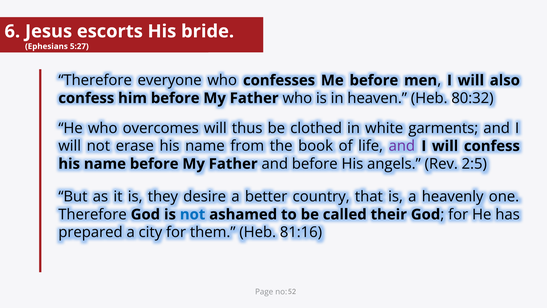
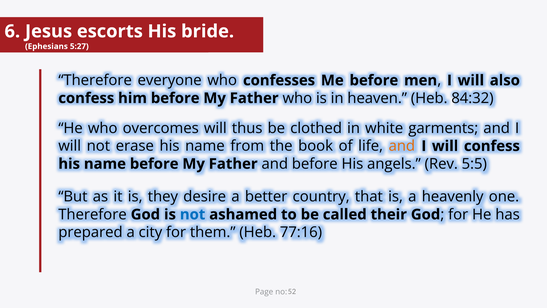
80:32: 80:32 -> 84:32
and at (402, 146) colour: purple -> orange
2:5: 2:5 -> 5:5
81:16: 81:16 -> 77:16
